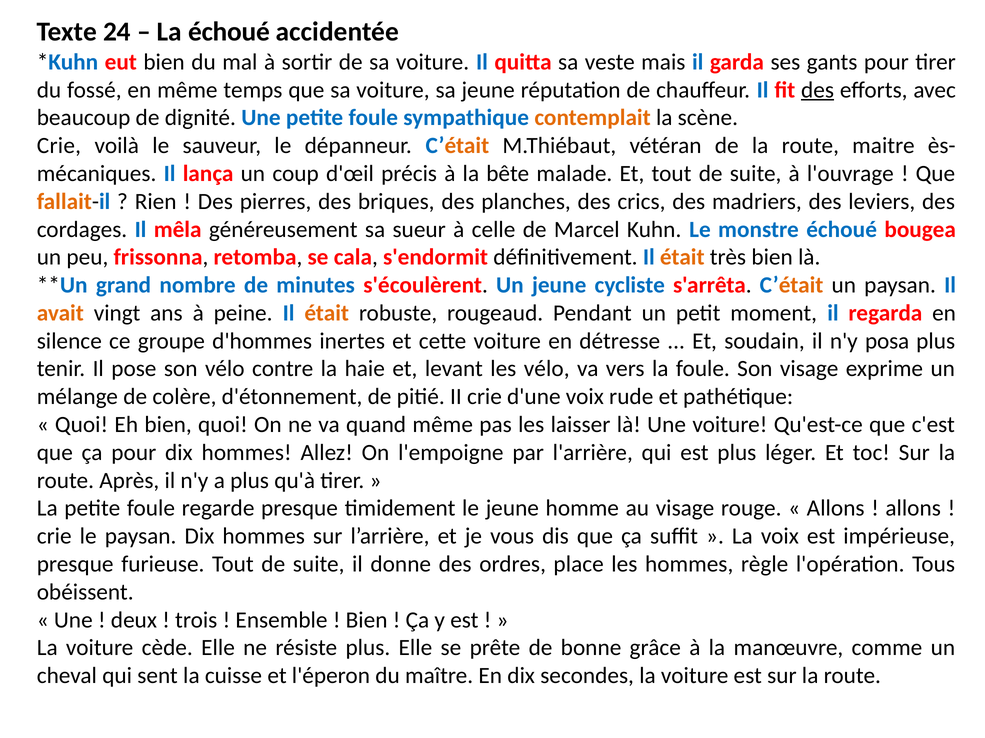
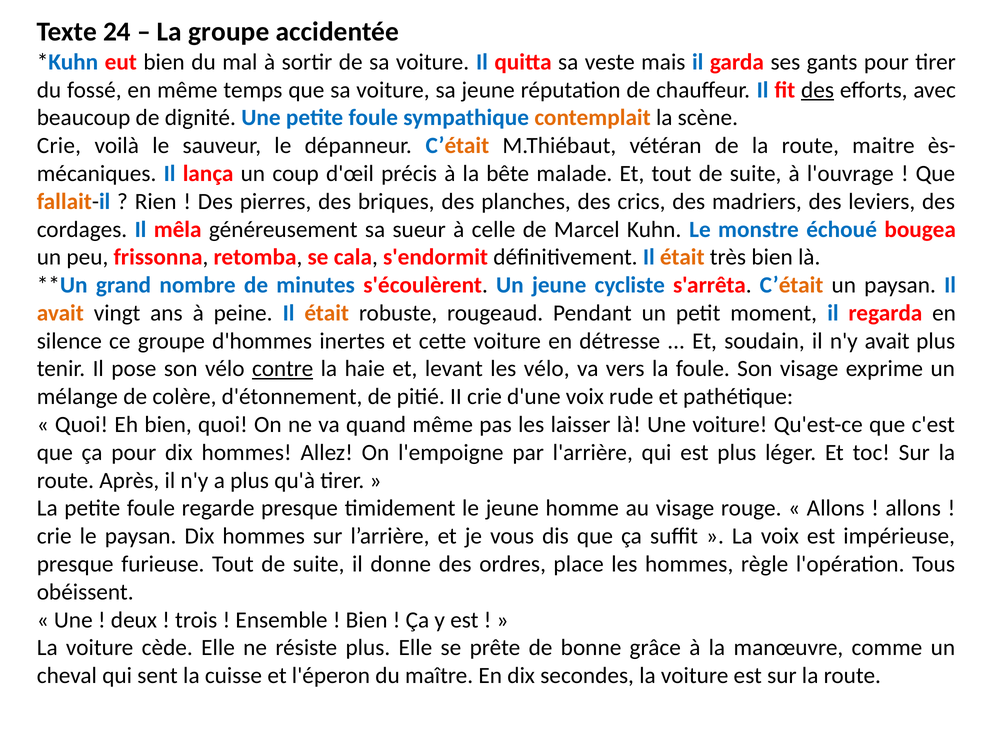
La échoué: échoué -> groupe
n'y posa: posa -> avait
contre underline: none -> present
